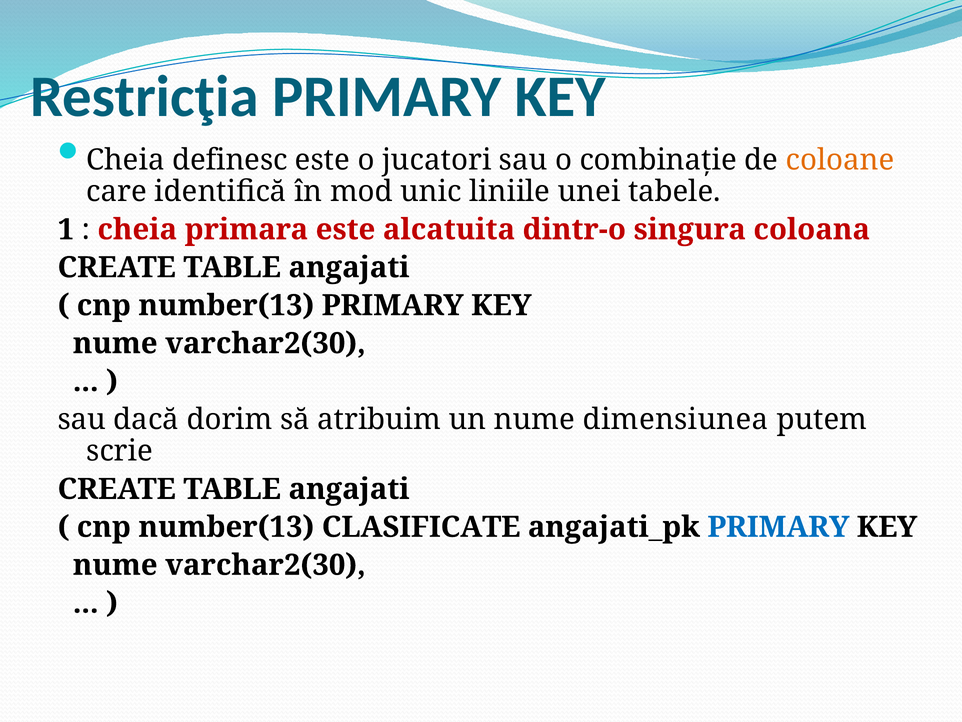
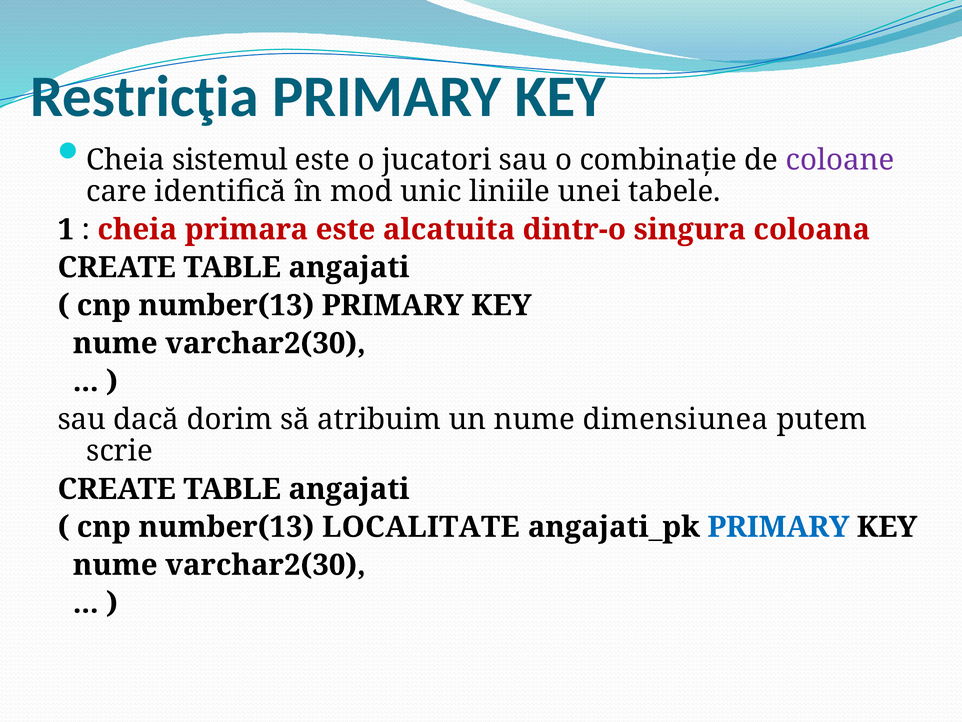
definesc: definesc -> sistemul
coloane colour: orange -> purple
CLASIFICATE: CLASIFICATE -> LOCALITATE
